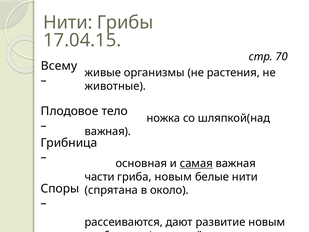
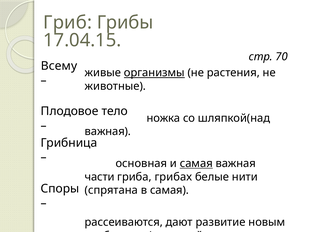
Нити at (68, 22): Нити -> Гриб
организмы underline: none -> present
гриба новым: новым -> грибах
в около: около -> самая
